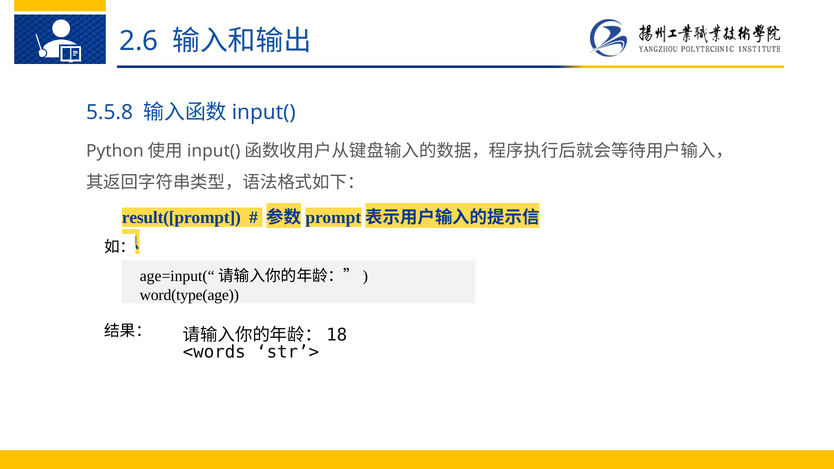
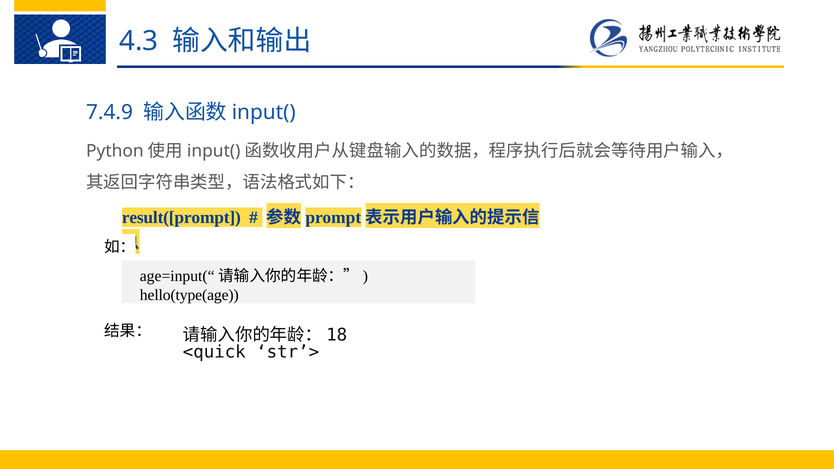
2.6: 2.6 -> 4.3
5.5.8: 5.5.8 -> 7.4.9
word(type(age: word(type(age -> hello(type(age
<words: <words -> <quick
